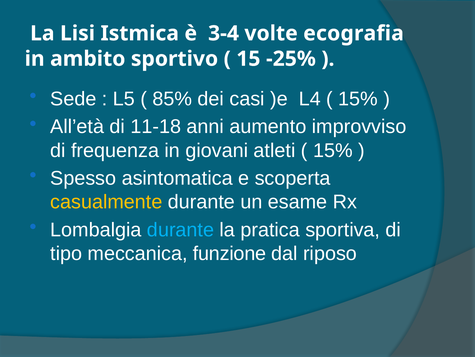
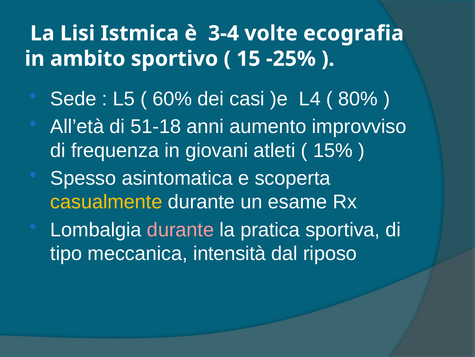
85%: 85% -> 60%
15% at (358, 99): 15% -> 80%
11-18: 11-18 -> 51-18
durante at (181, 229) colour: light blue -> pink
funzione: funzione -> intensità
